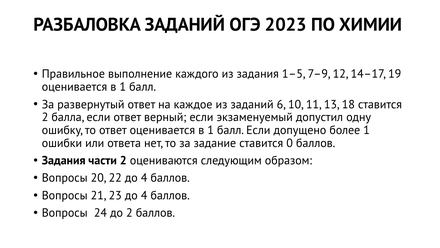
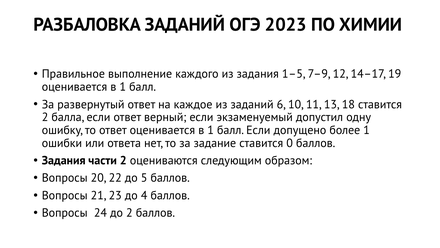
22 до 4: 4 -> 5
